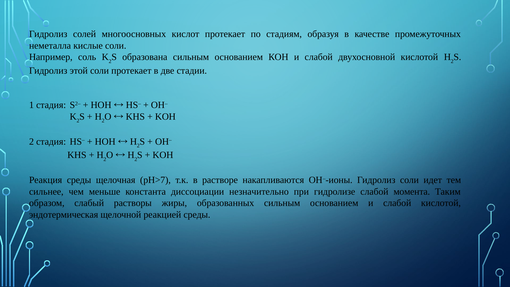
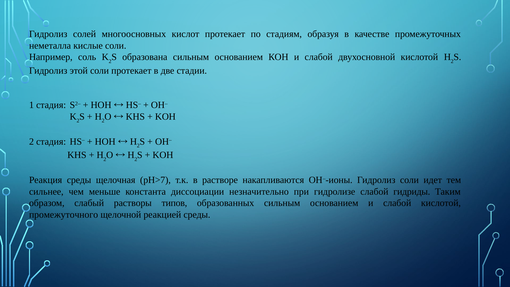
момента: момента -> гидриды
жиры: жиры -> типов
эндотермическая: эндотермическая -> промежуточного
